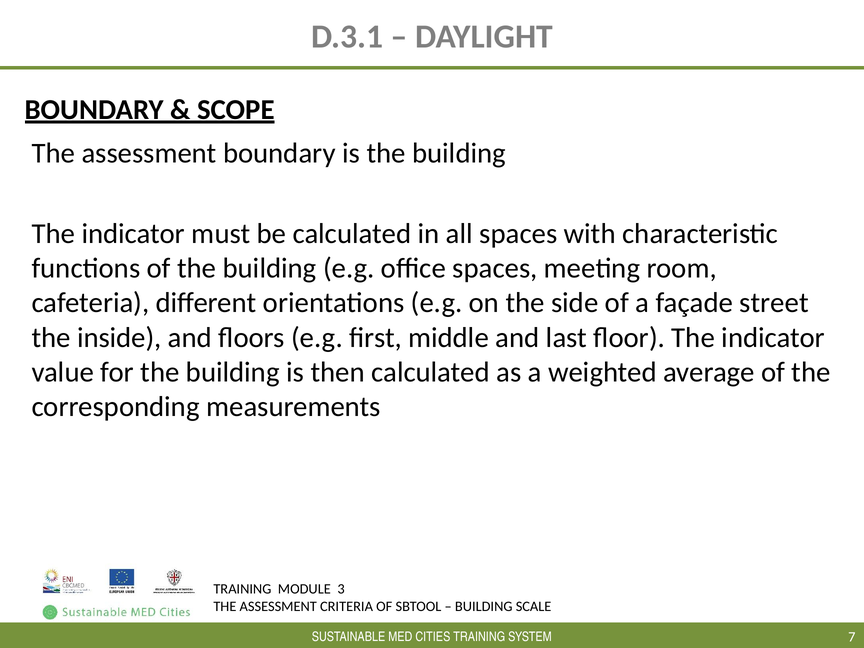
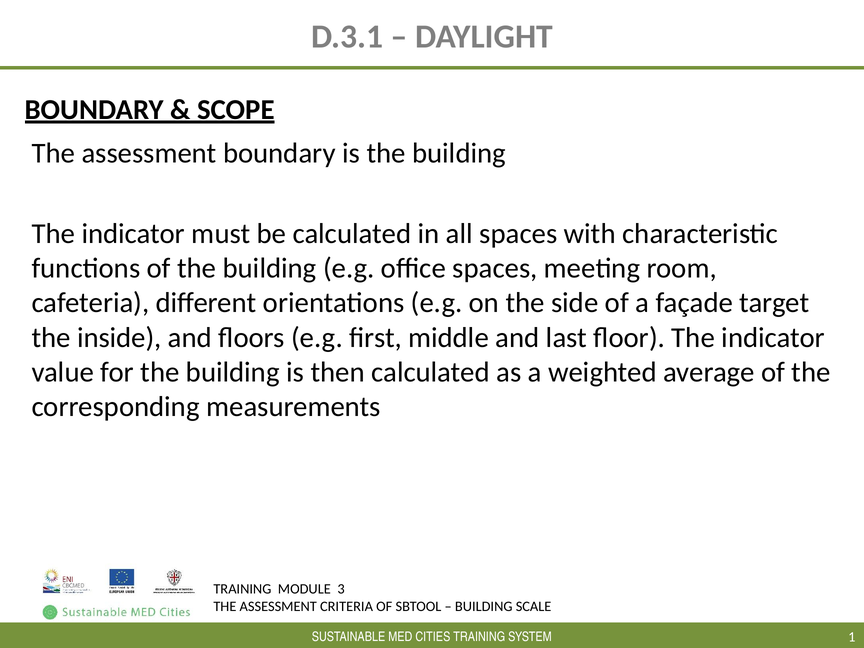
street: street -> target
7: 7 -> 1
